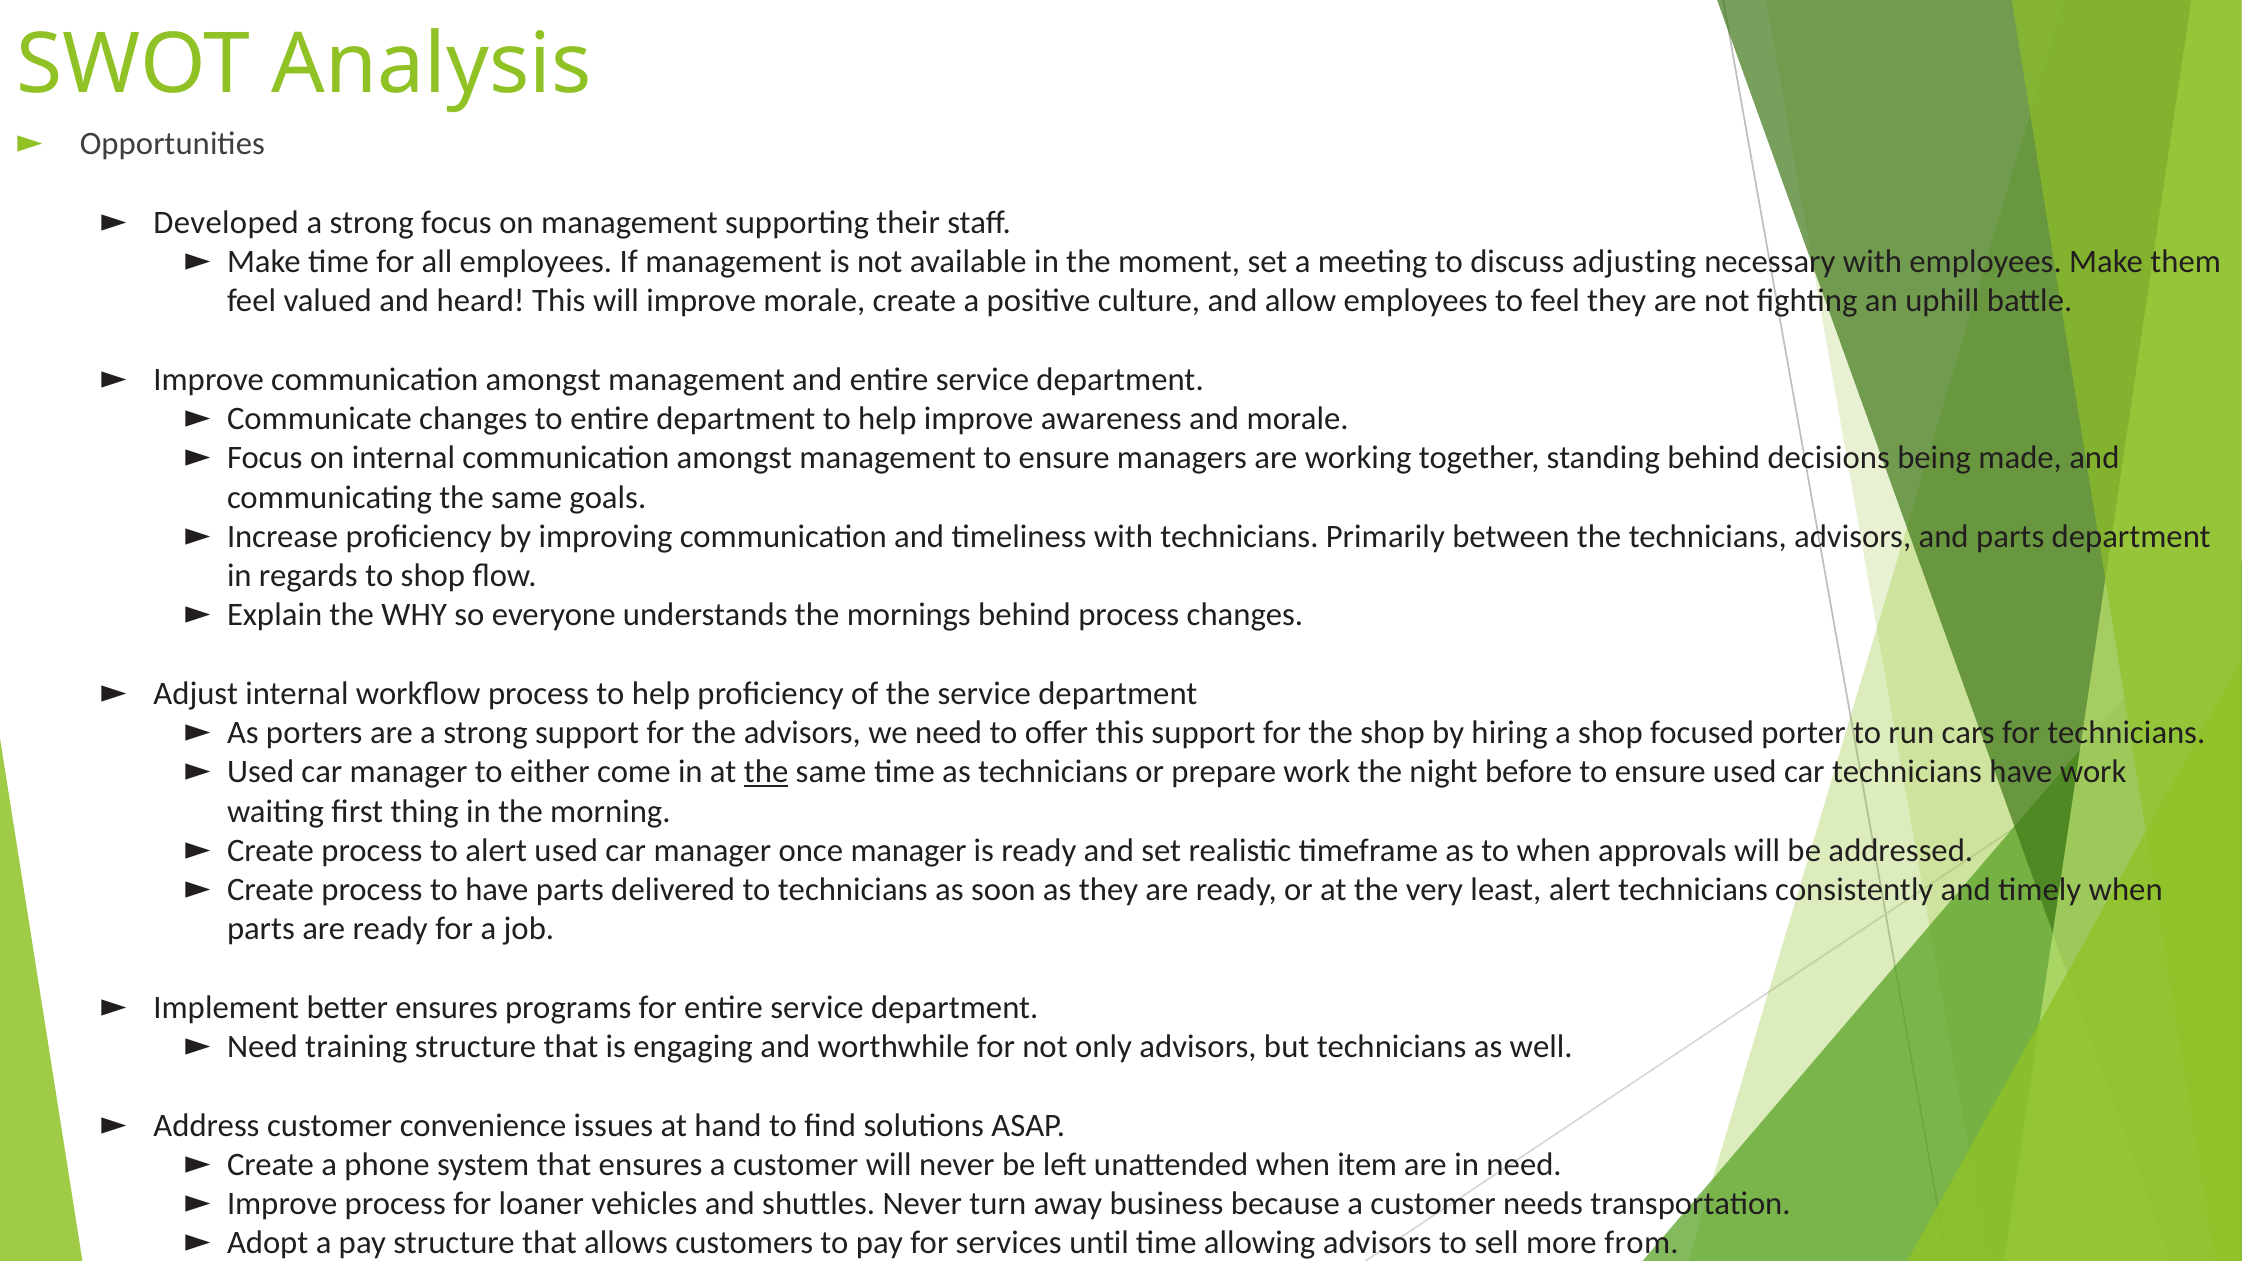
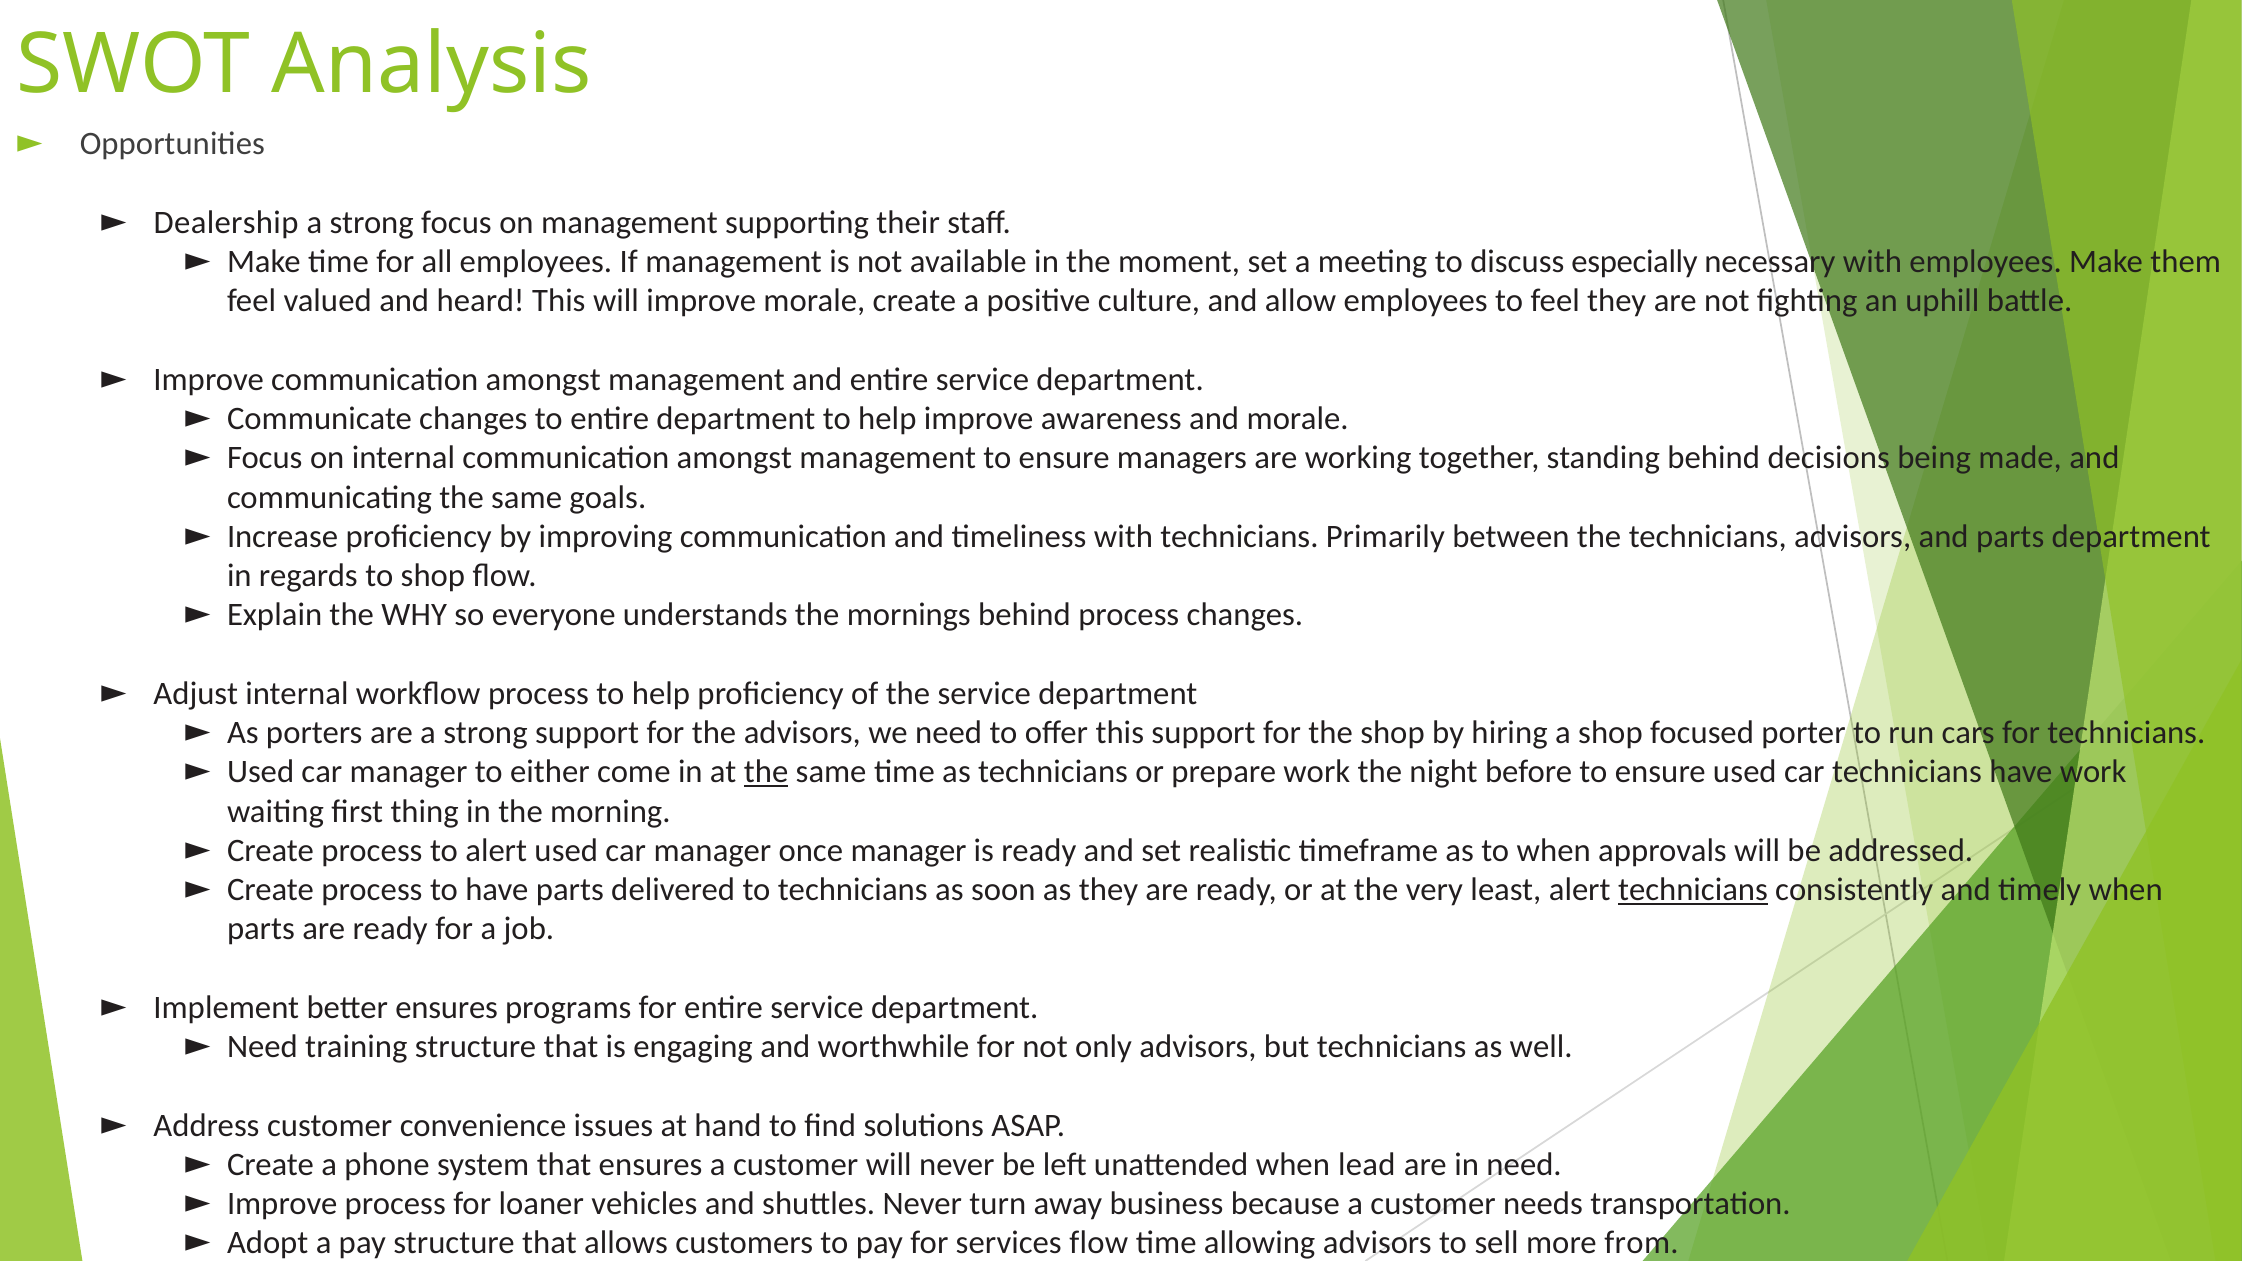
Developed: Developed -> Dealership
adjusting: adjusting -> especially
technicians at (1693, 890) underline: none -> present
item: item -> lead
services until: until -> flow
